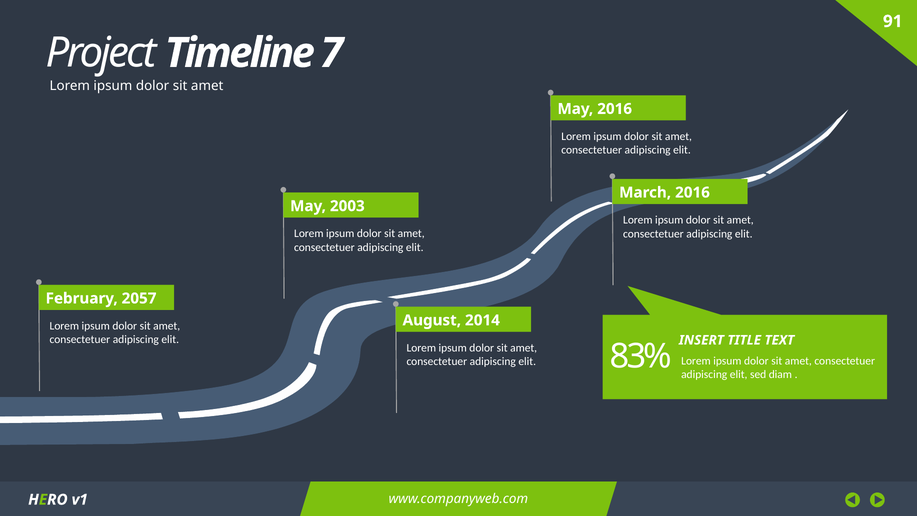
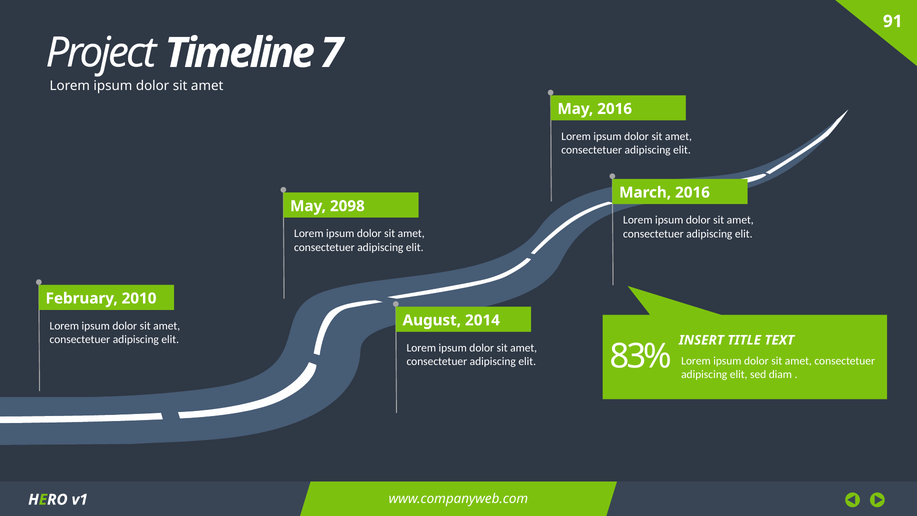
2003: 2003 -> 2098
2057: 2057 -> 2010
